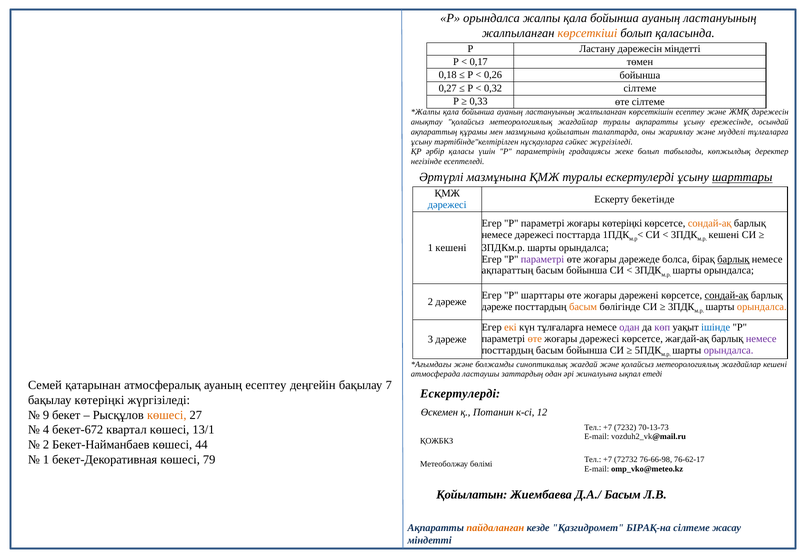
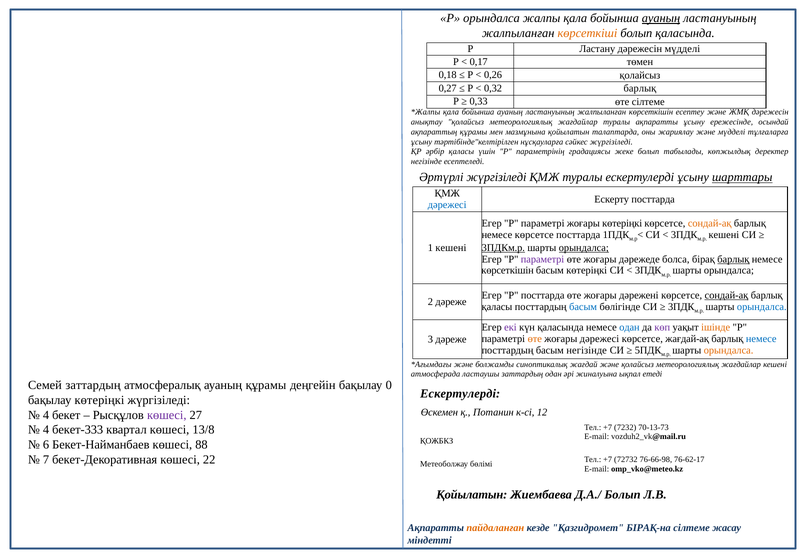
ауаның at (661, 18) underline: none -> present
дәрежесін міндетті: міндетті -> мүдделі
0,26 бойынша: бойынша -> қолайсыз
0,32 сілтеме: сілтеме -> барлық
Әртүрлі мазмұнына: мазмұнына -> жүргізіледі
Ескерту бекетінде: бекетінде -> посттарда
немесе дәрежесі: дәрежесі -> көрсетсе
3ПДКм.р underline: none -> present
орындалса at (584, 248) underline: none -> present
ақпараттың at (507, 271): ақпараттың -> көрсеткішін
бойынша at (587, 271): бойынша -> көтеріңкі
Р шарттары: шарттары -> посттарда
дәреже at (497, 307): дәреже -> қаласы
басым at (583, 307) colour: orange -> blue
орындалса at (762, 307) colour: orange -> blue
екі colour: orange -> purple
күн тұлғаларға: тұлғаларға -> қаласында
одан at (629, 327) colour: purple -> blue
ішінде colour: blue -> orange
немесе at (761, 339) colour: purple -> blue
посттардың басым бойынша: бойынша -> негізінде
орындалса at (729, 350) colour: purple -> orange
Семей қатарынан: қатарынан -> заттардың
ауаның есептеу: есептеу -> құрамы
7: 7 -> 0
9 at (46, 415): 9 -> 4
көшесі at (167, 415) colour: orange -> purple
бекет-672: бекет-672 -> бекет-333
13/1: 13/1 -> 13/8
2 at (46, 445): 2 -> 6
44: 44 -> 88
1 at (46, 460): 1 -> 7
79: 79 -> 22
Д.А./ Басым: Басым -> Болып
